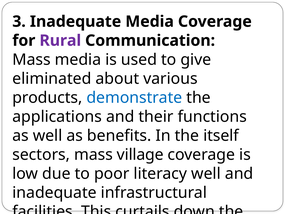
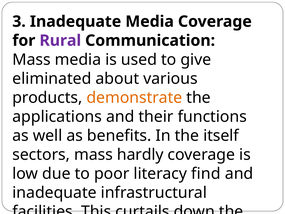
demonstrate colour: blue -> orange
village: village -> hardly
literacy well: well -> find
